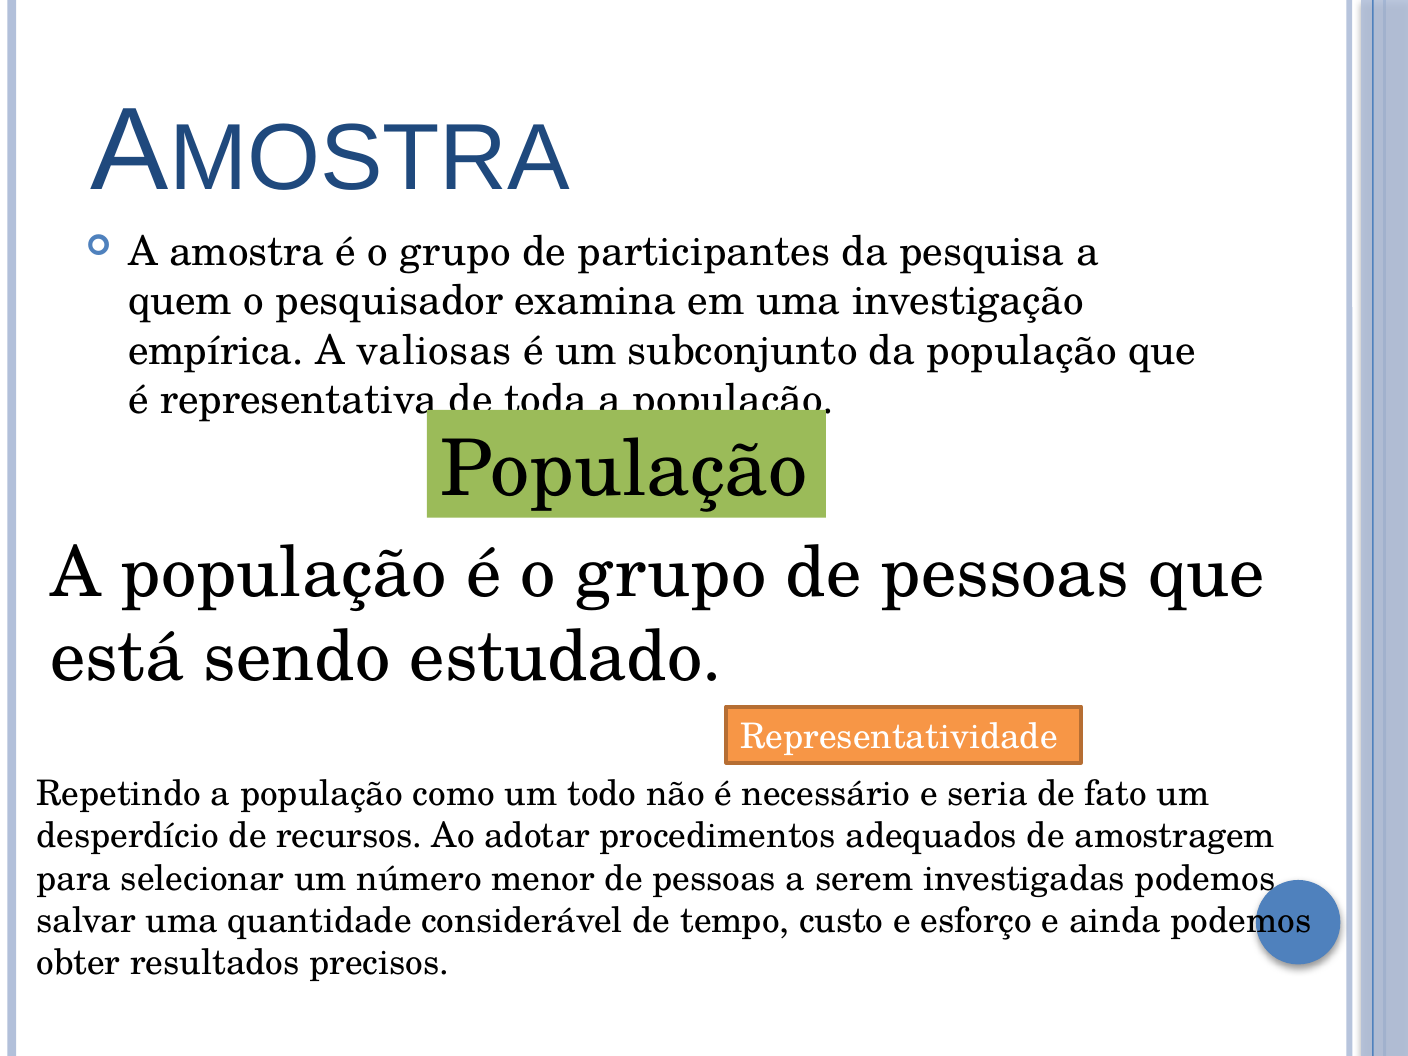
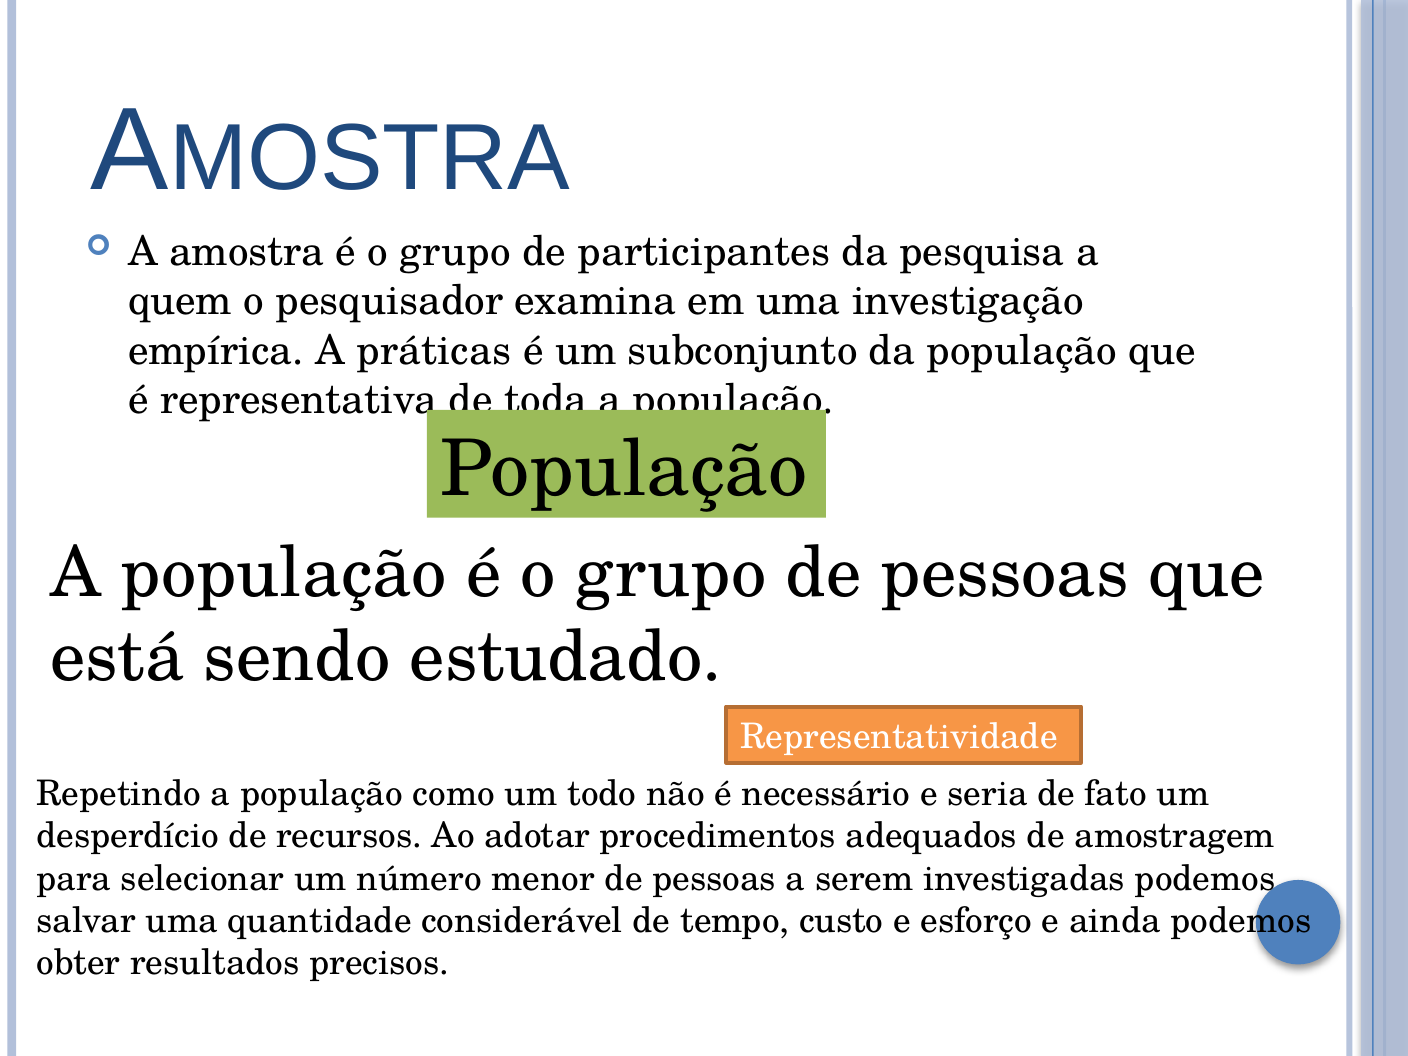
valiosas: valiosas -> práticas
